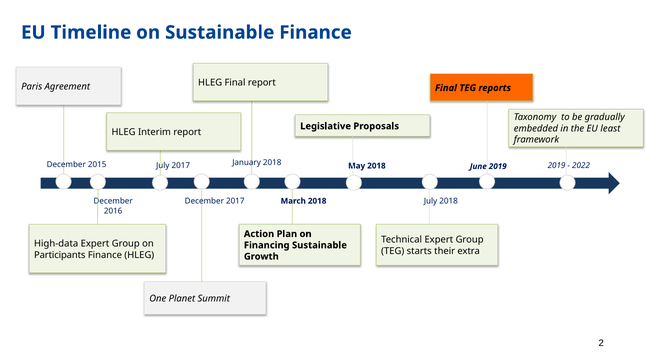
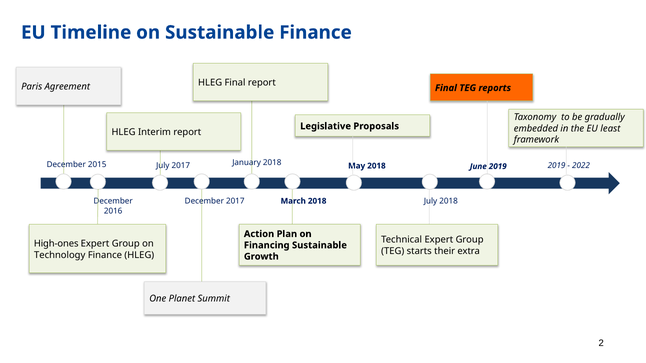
High-data: High-data -> High-ones
Participants: Participants -> Technology
